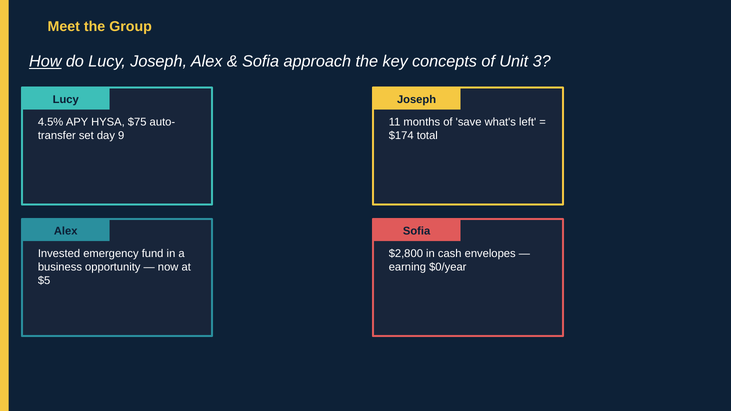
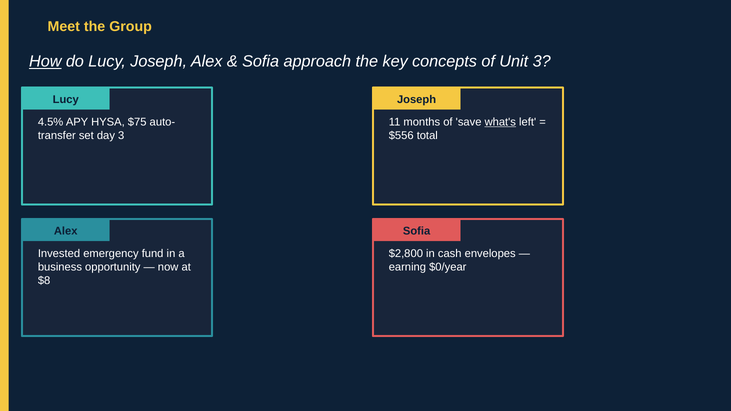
what's underline: none -> present
day 9: 9 -> 3
$174: $174 -> $556
$5: $5 -> $8
